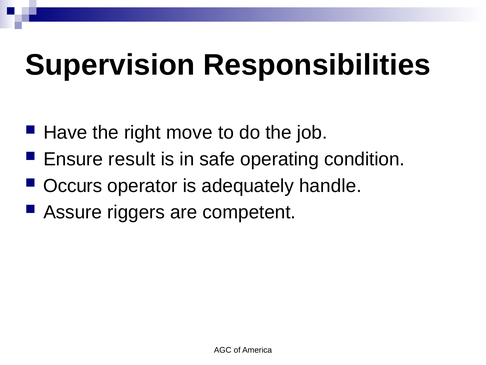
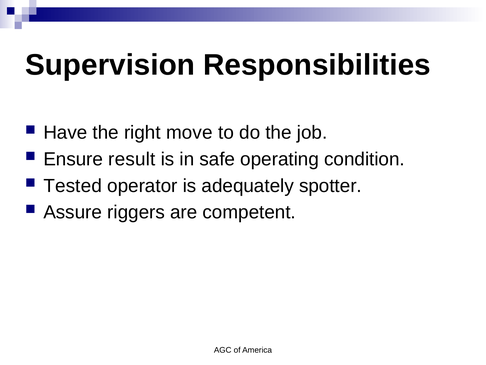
Occurs: Occurs -> Tested
handle: handle -> spotter
